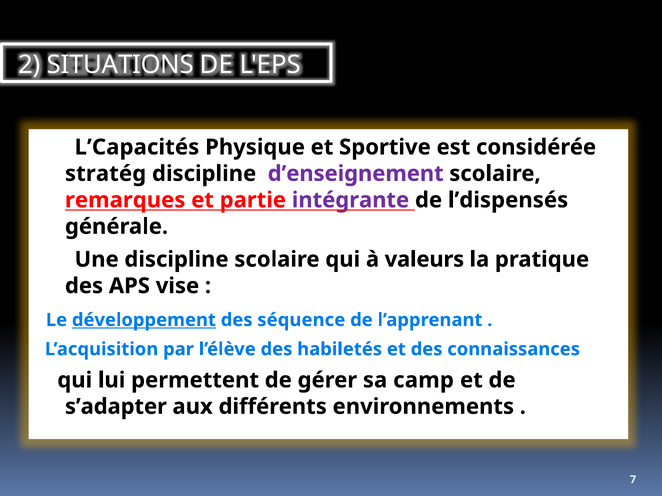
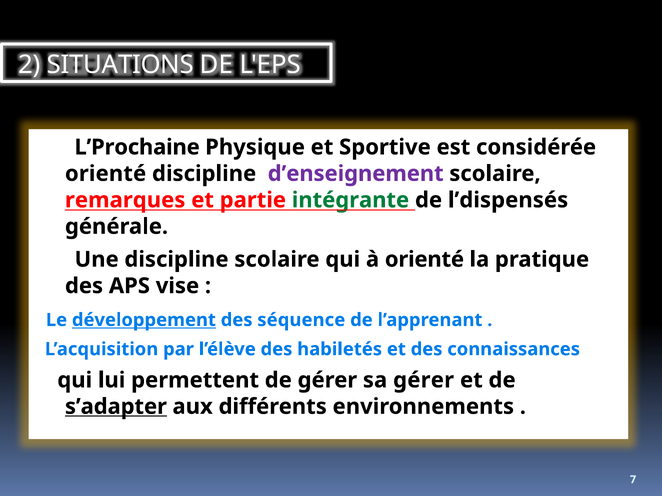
L’Capacités: L’Capacités -> L’Prochaine
stratég at (106, 174): stratég -> orienté
intégrante colour: purple -> green
à valeurs: valeurs -> orienté
sa camp: camp -> gérer
s’adapter underline: none -> present
